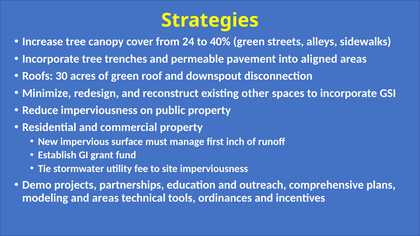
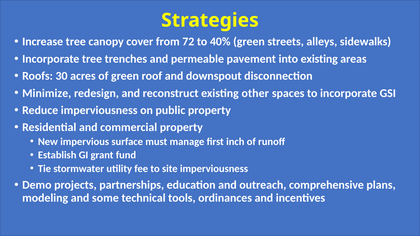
24: 24 -> 72
into aligned: aligned -> existing
and areas: areas -> some
